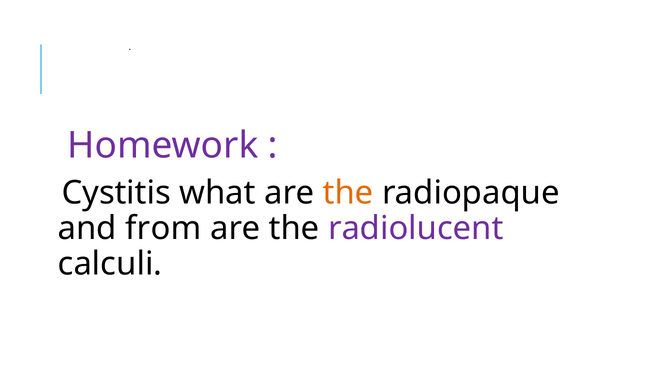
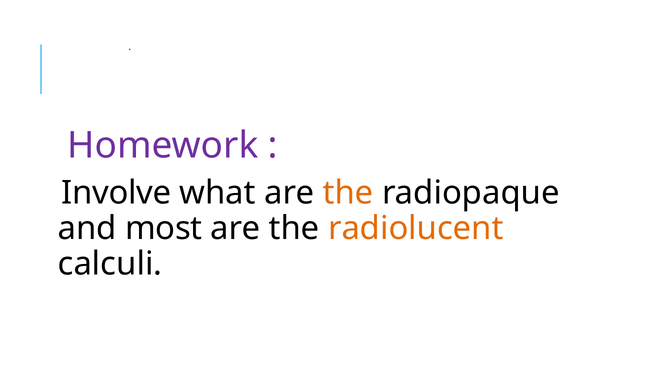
Cystitis: Cystitis -> Involve
from: from -> most
radiolucent colour: purple -> orange
